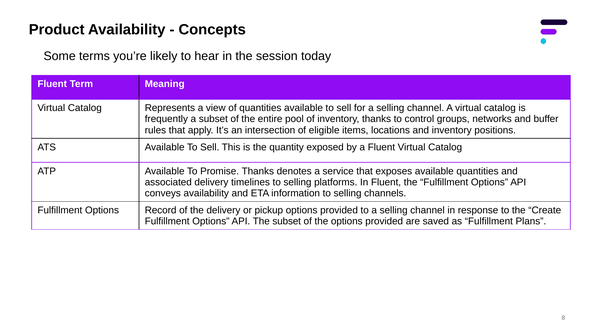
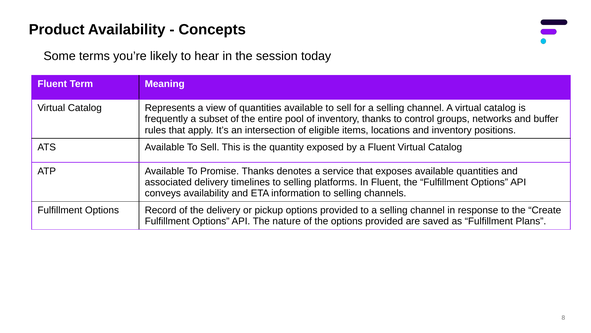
The subset: subset -> nature
